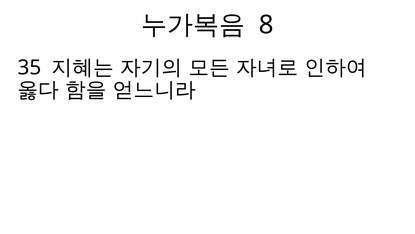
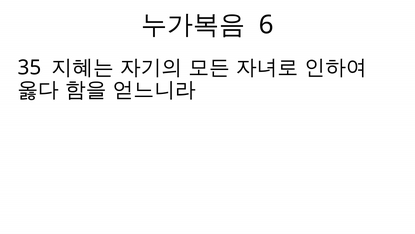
8: 8 -> 6
